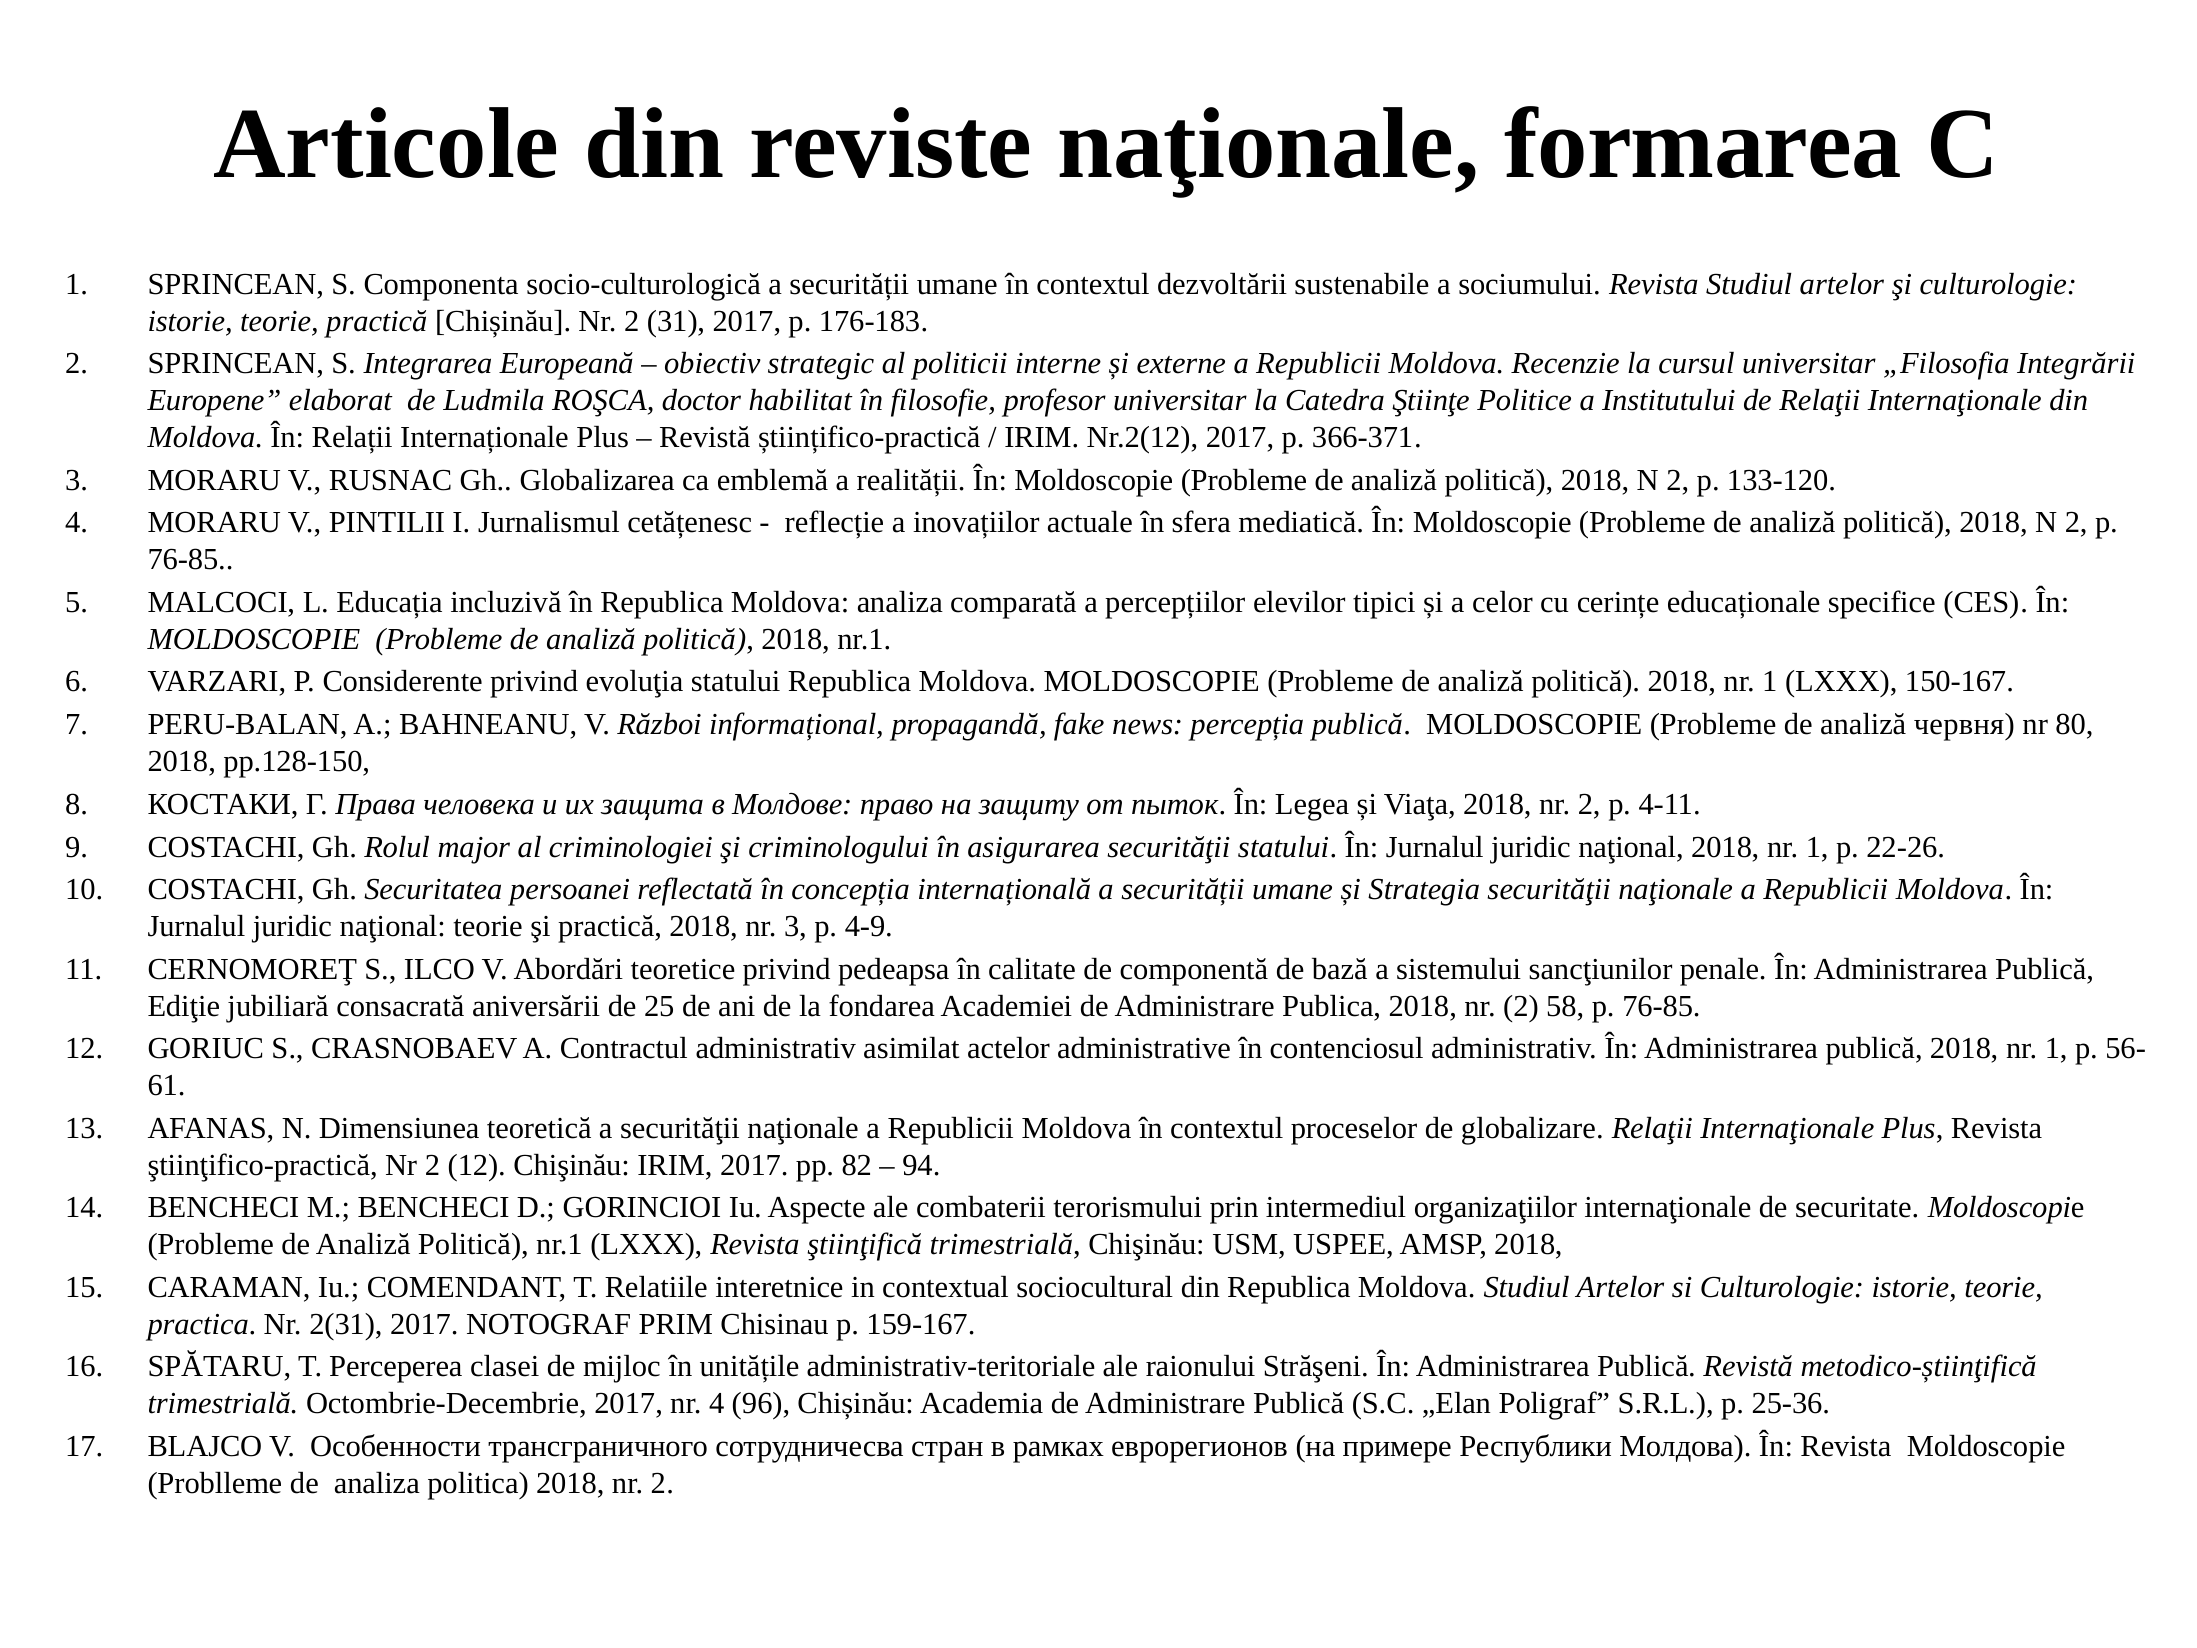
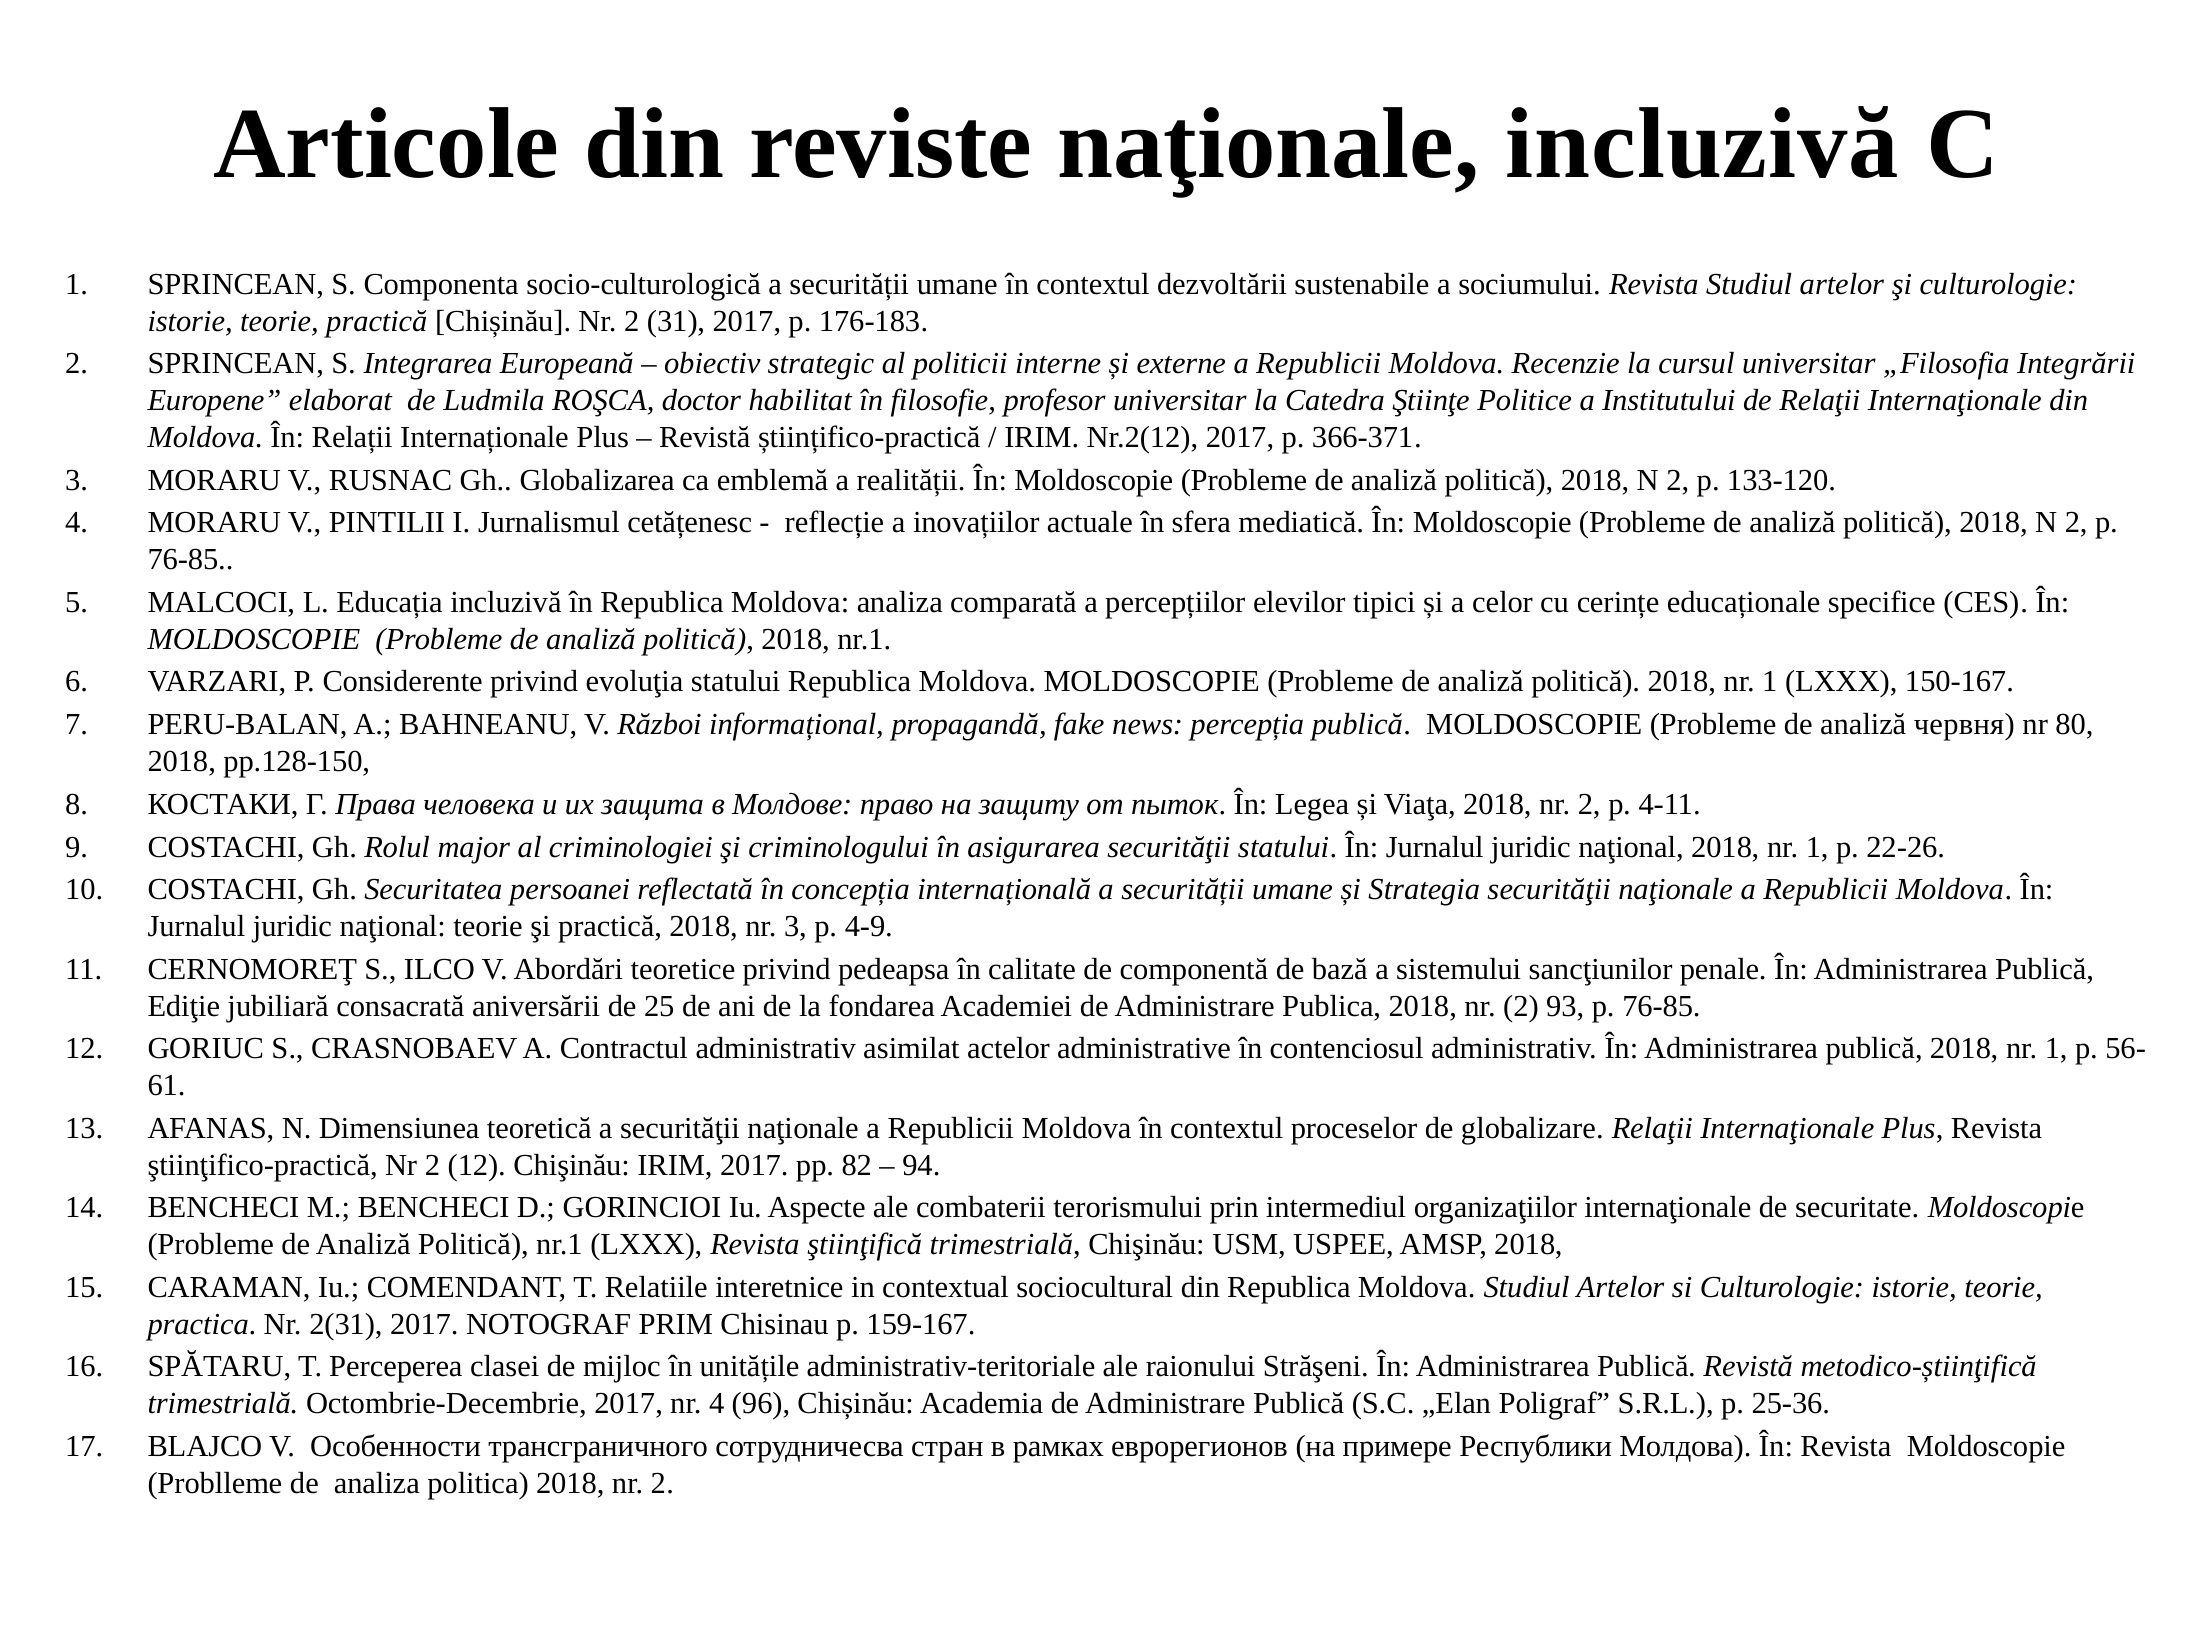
naţionale formarea: formarea -> incluzivă
58: 58 -> 93
